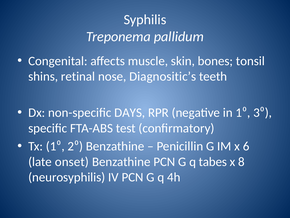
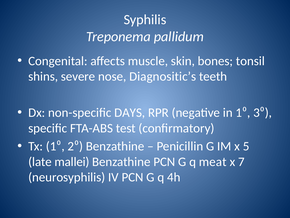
retinal: retinal -> severe
6: 6 -> 5
onset: onset -> mallei
tabes: tabes -> meat
8: 8 -> 7
